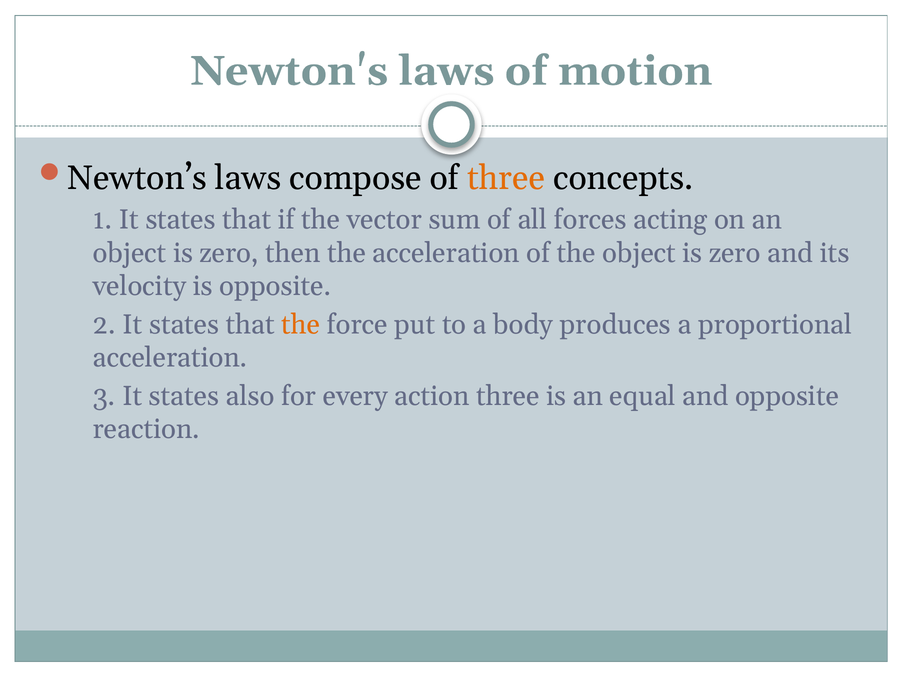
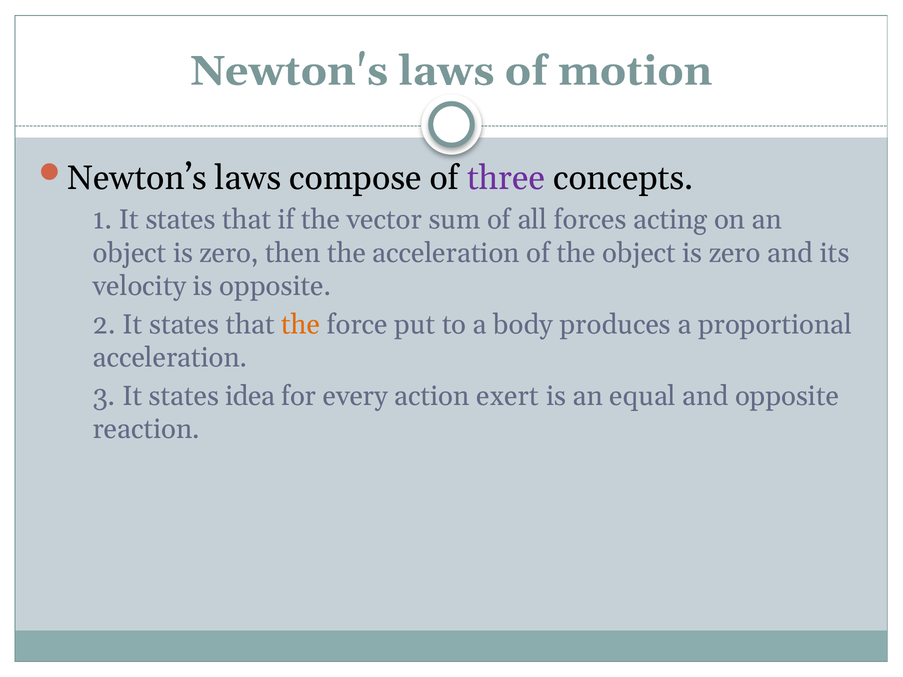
three at (506, 178) colour: orange -> purple
also: also -> idea
action three: three -> exert
